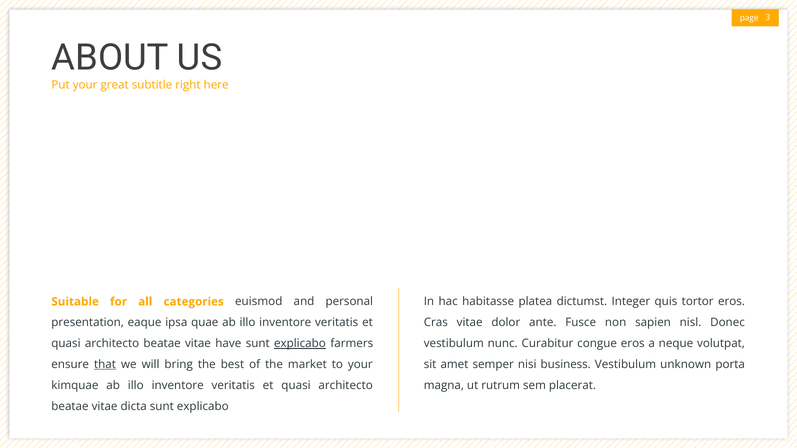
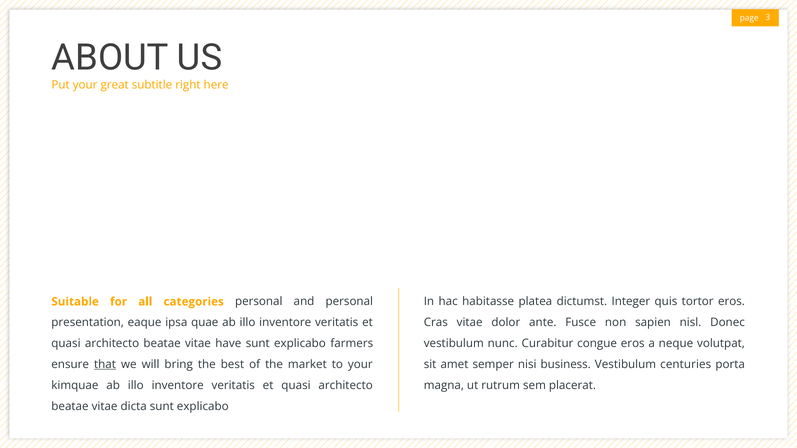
categories euismod: euismod -> personal
explicabo at (300, 344) underline: present -> none
unknown: unknown -> centuries
